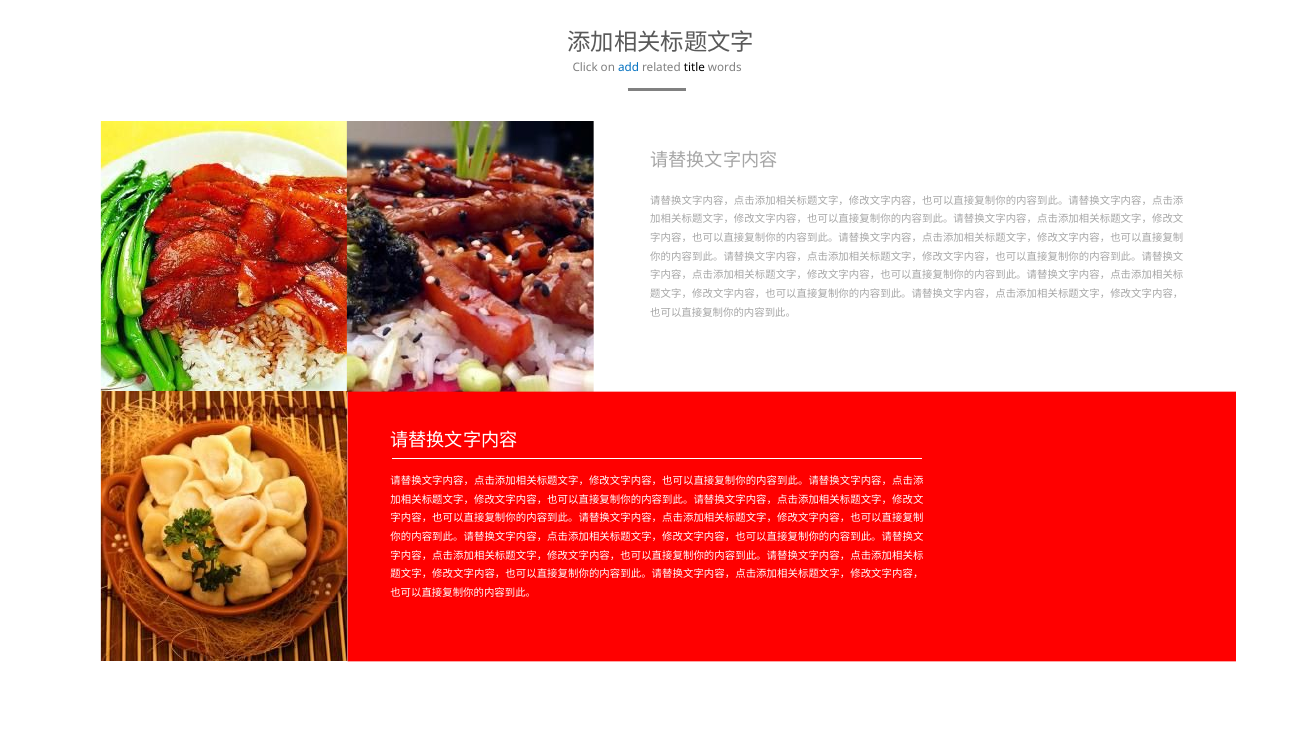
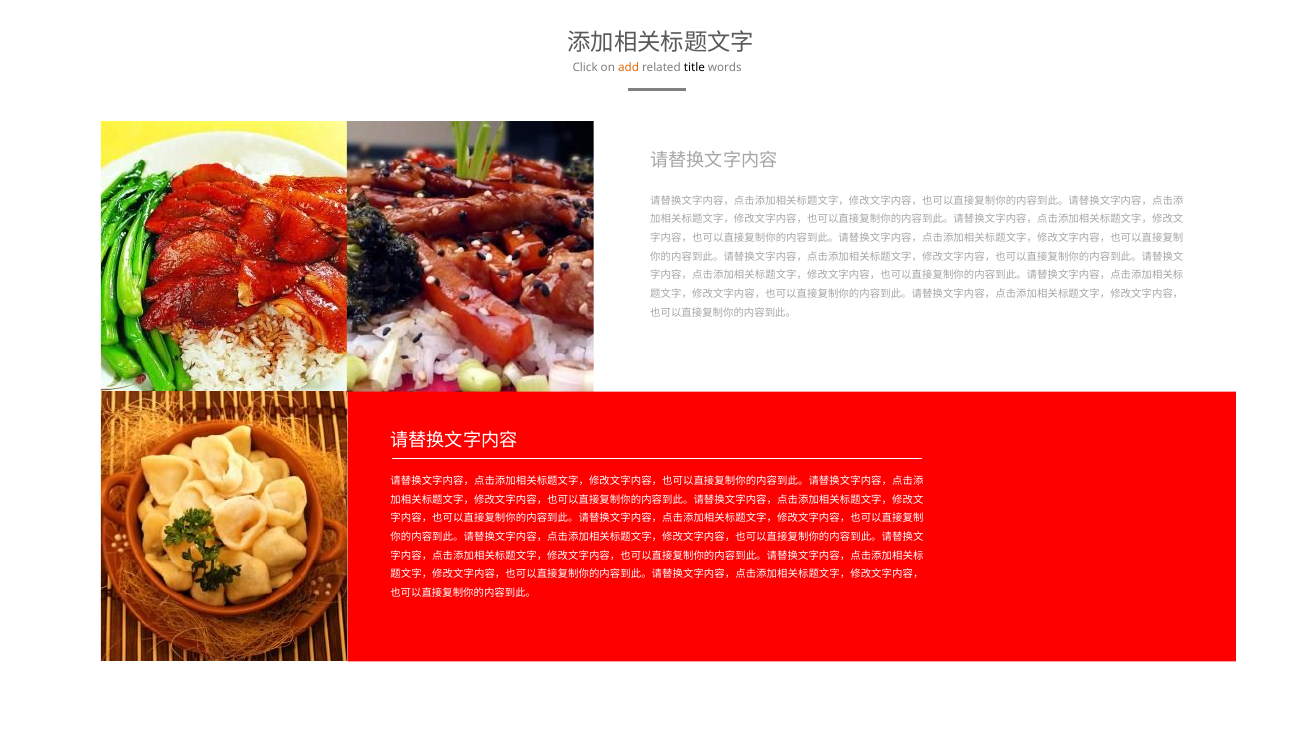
add colour: blue -> orange
